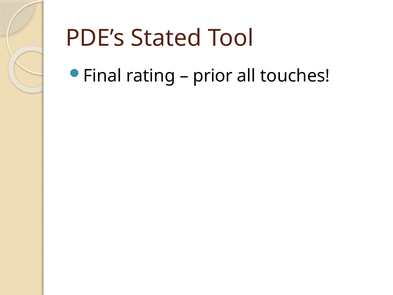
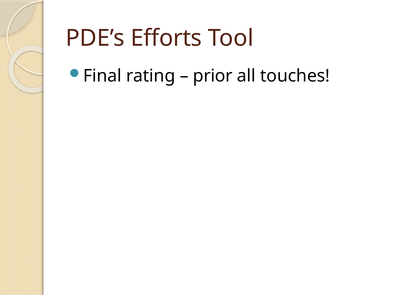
Stated: Stated -> Efforts
